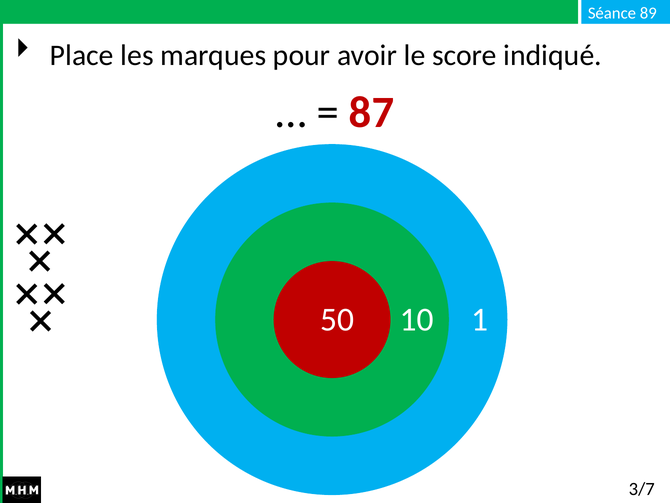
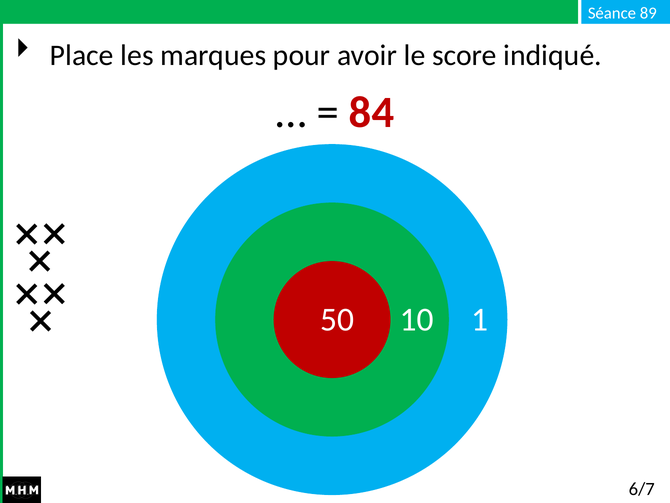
87: 87 -> 84
3/7: 3/7 -> 6/7
